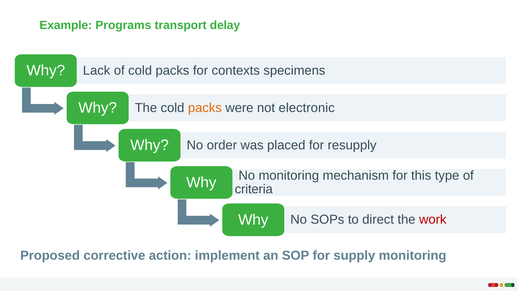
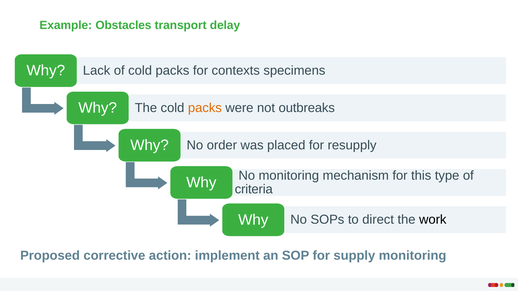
Programs: Programs -> Obstacles
electronic: electronic -> outbreaks
work colour: red -> black
